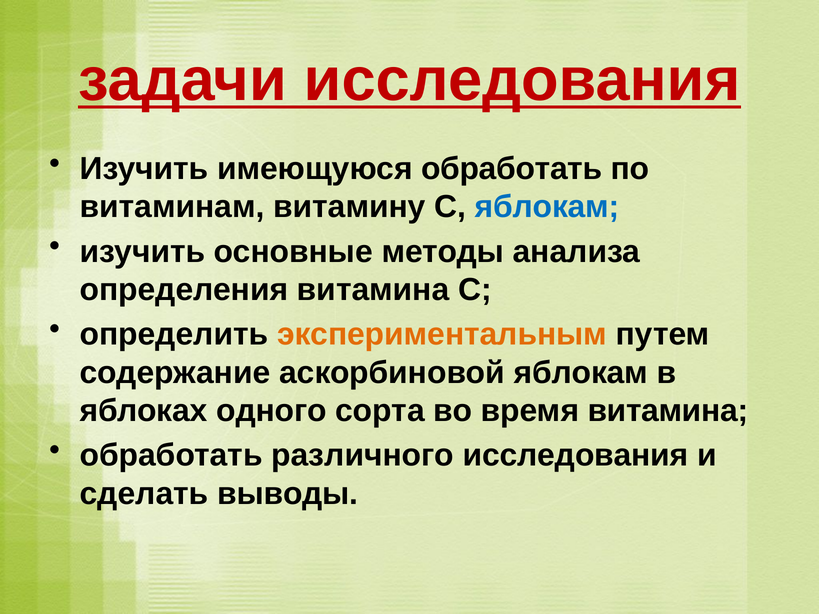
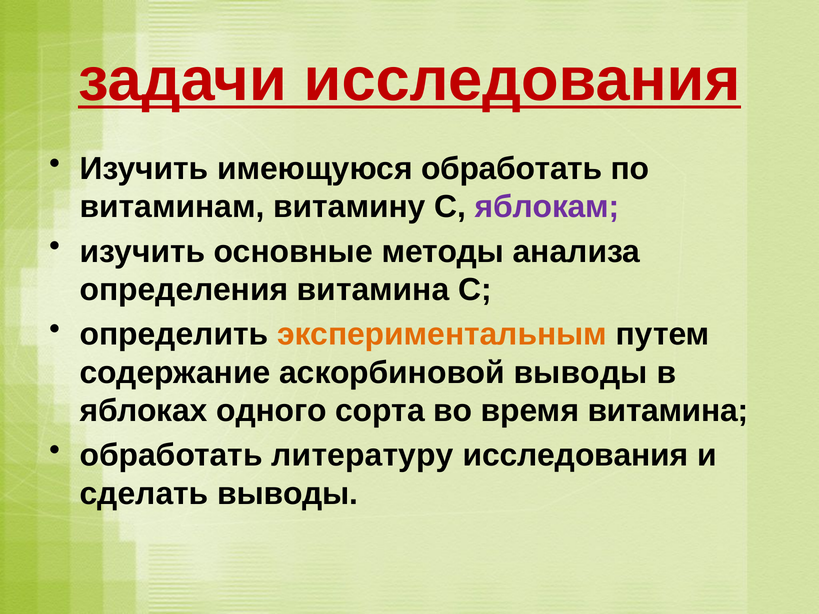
яблокам at (547, 207) colour: blue -> purple
аскорбиновой яблокам: яблокам -> выводы
различного: различного -> литературу
